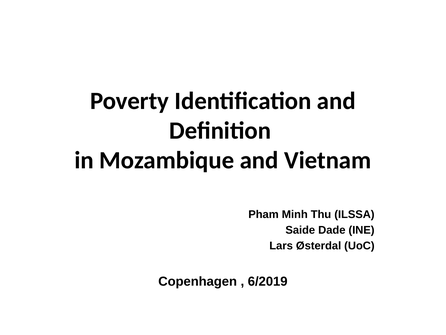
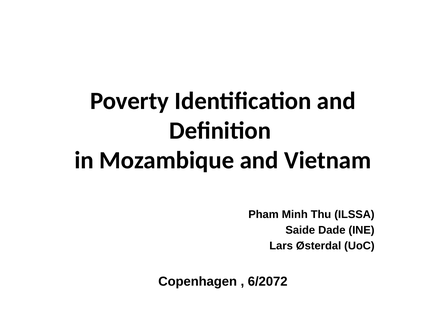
6/2019: 6/2019 -> 6/2072
